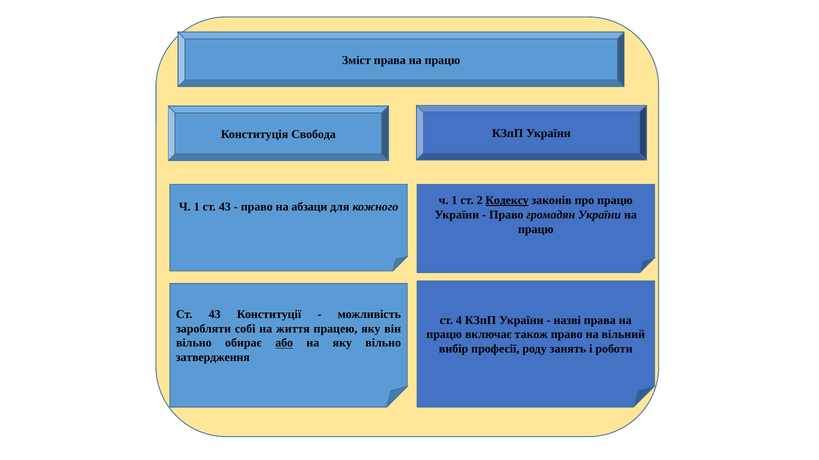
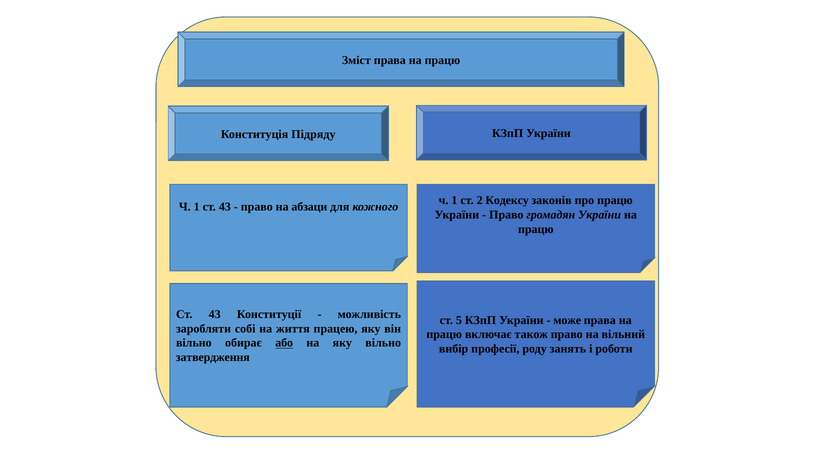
Свобода: Свобода -> Підряду
Кодексу underline: present -> none
4: 4 -> 5
назві: назві -> може
